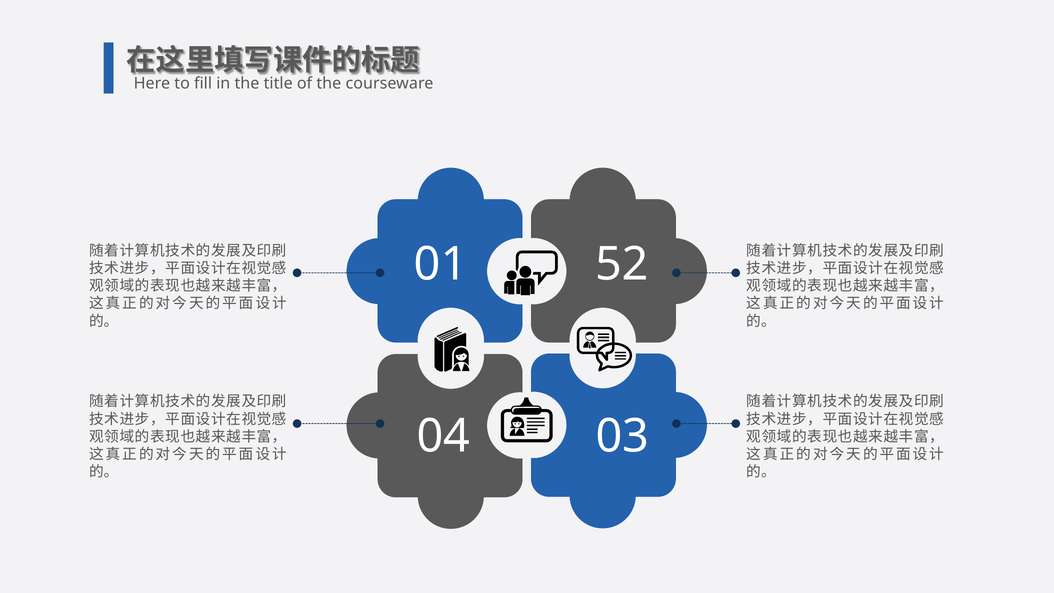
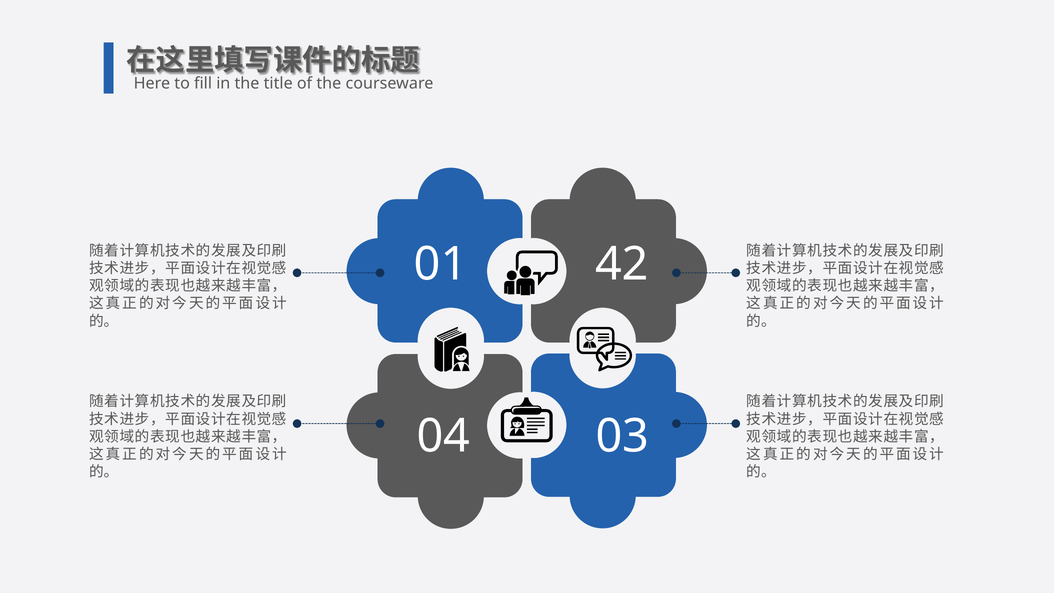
52: 52 -> 42
